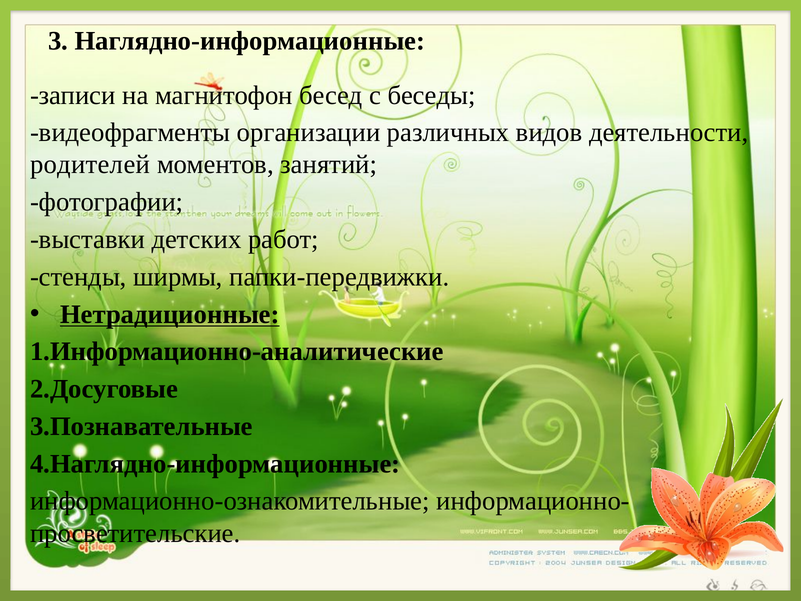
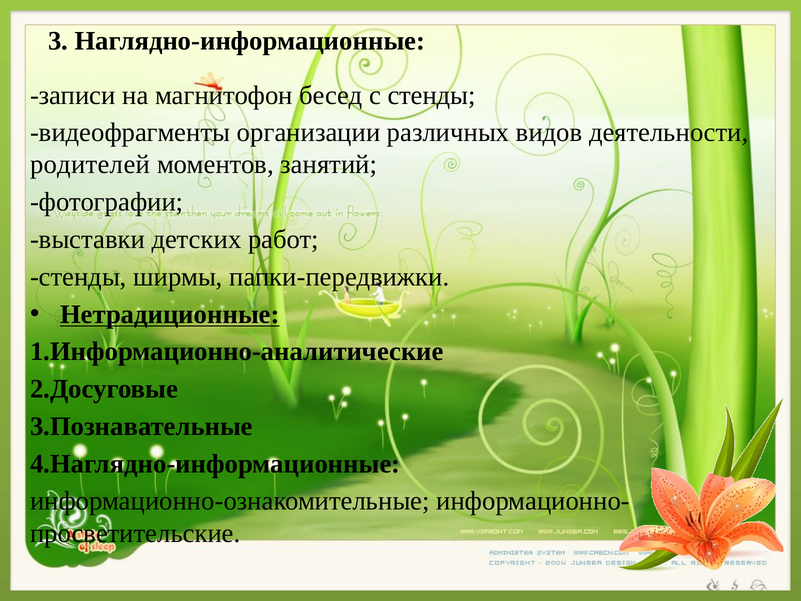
с беседы: беседы -> стенды
